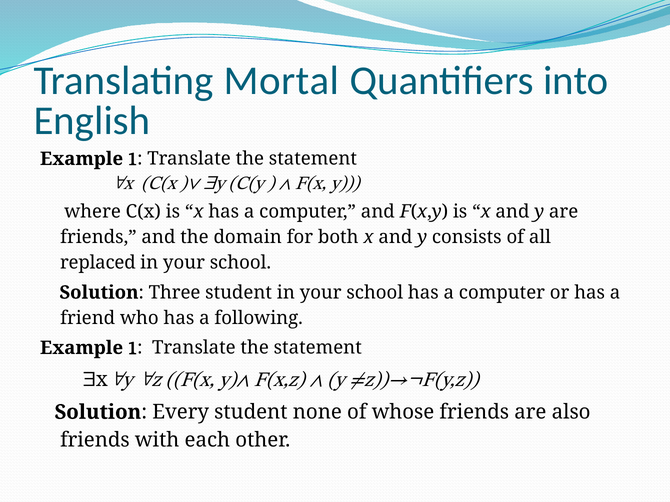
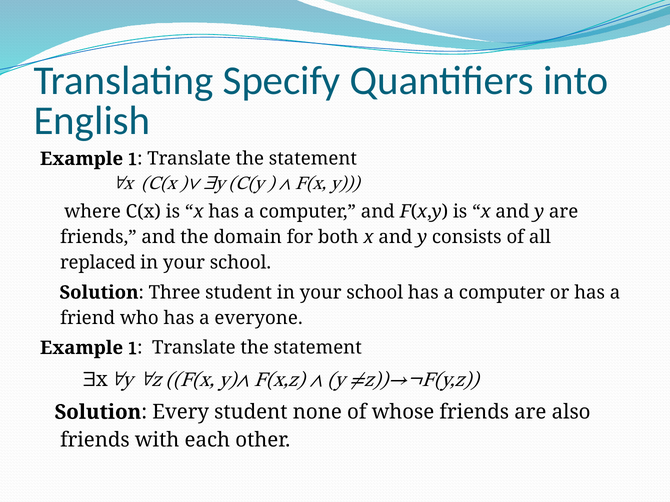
Mortal: Mortal -> Specify
following: following -> everyone
